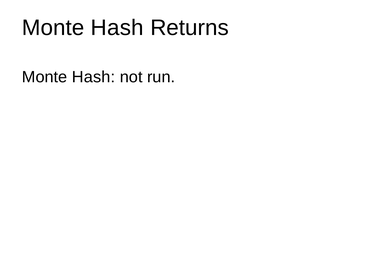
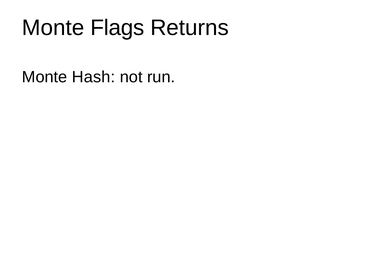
Hash at (117, 28): Hash -> Flags
